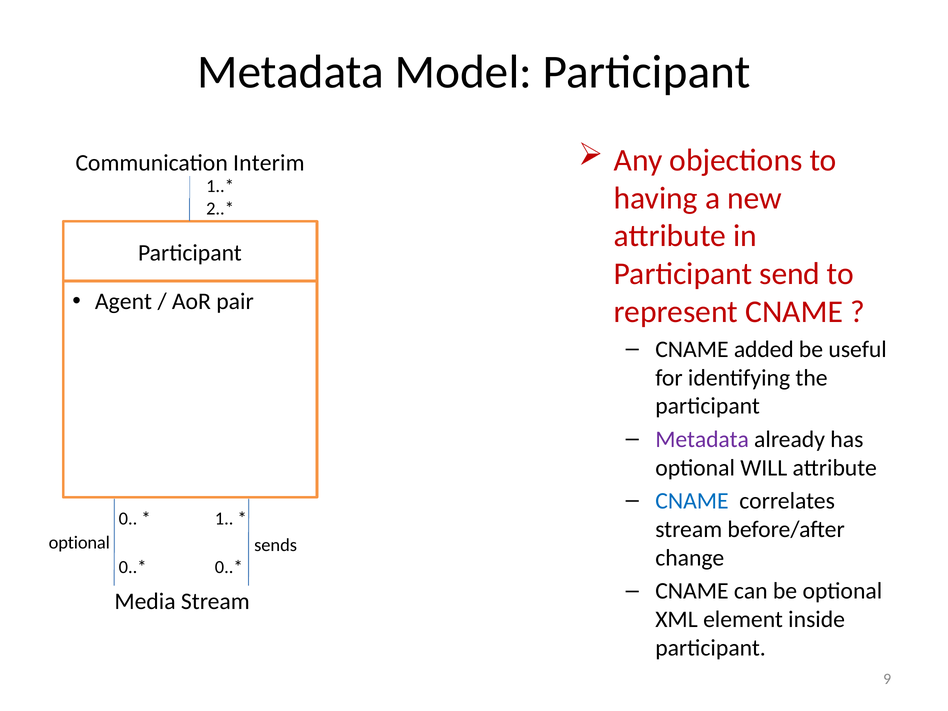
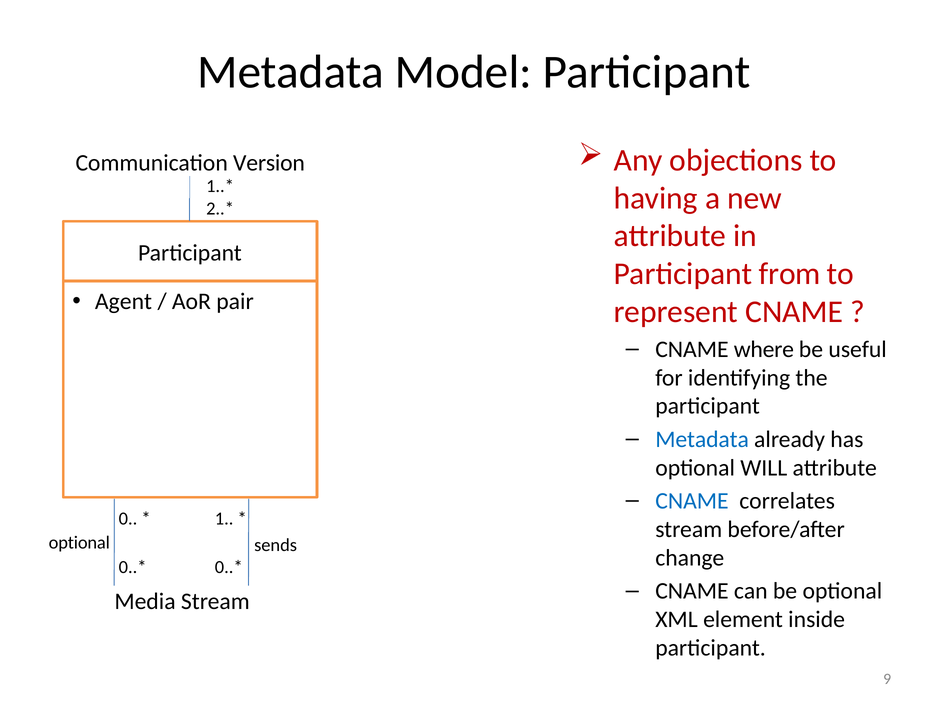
Interim: Interim -> Version
send: send -> from
added: added -> where
Metadata at (702, 439) colour: purple -> blue
